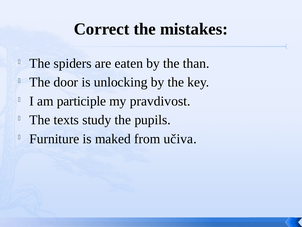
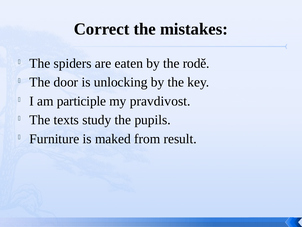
than: than -> rodě
učiva: učiva -> result
